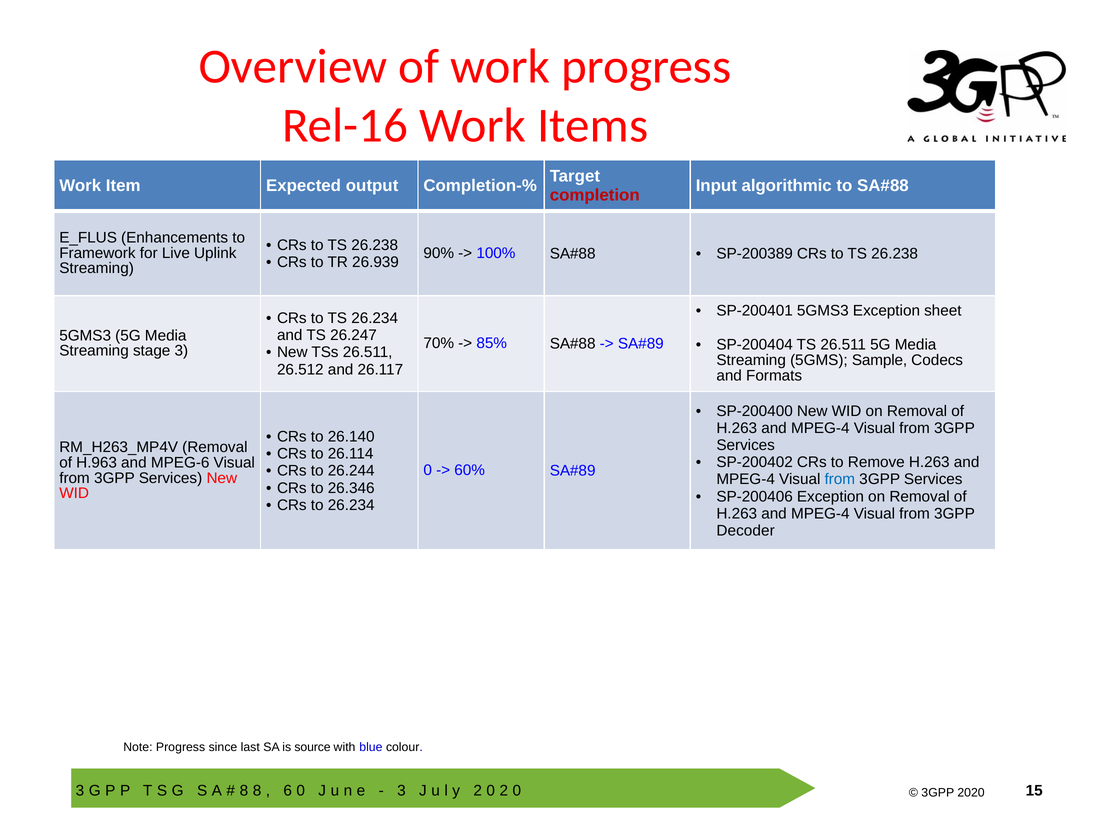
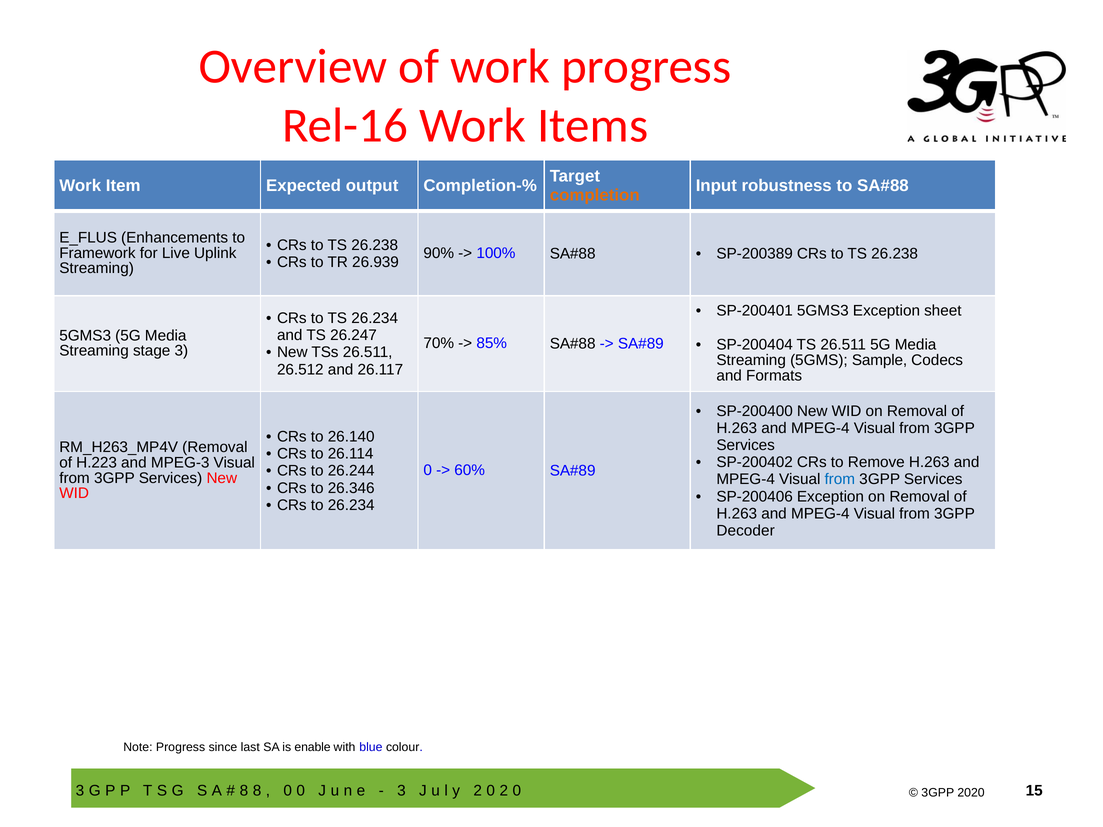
algorithmic: algorithmic -> robustness
completion colour: red -> orange
H.963: H.963 -> H.223
MPEG-6: MPEG-6 -> MPEG-3
source: source -> enable
6 at (288, 791): 6 -> 0
